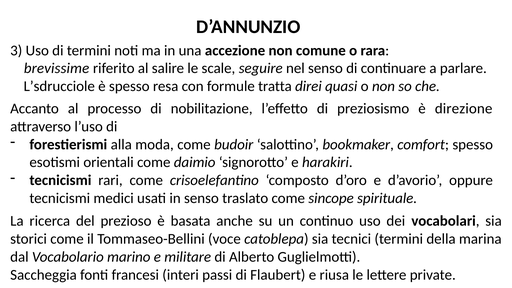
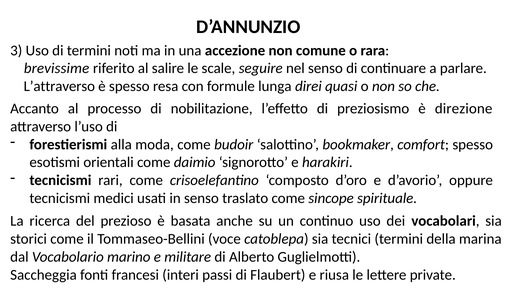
L’sdrucciole: L’sdrucciole -> L’attraverso
tratta: tratta -> lunga
